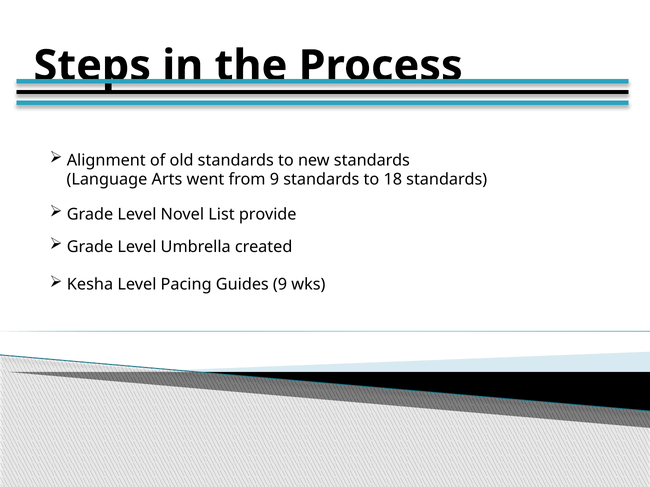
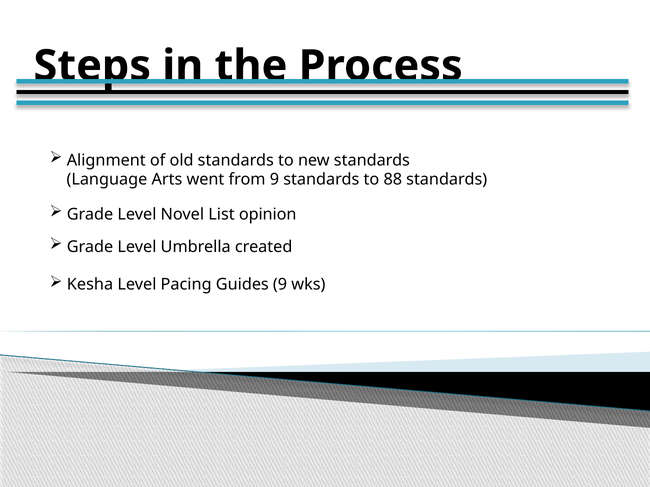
18: 18 -> 88
provide: provide -> opinion
